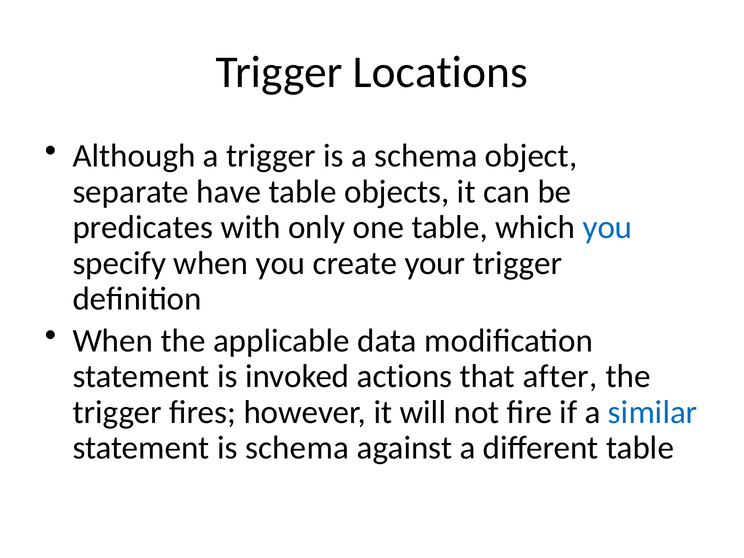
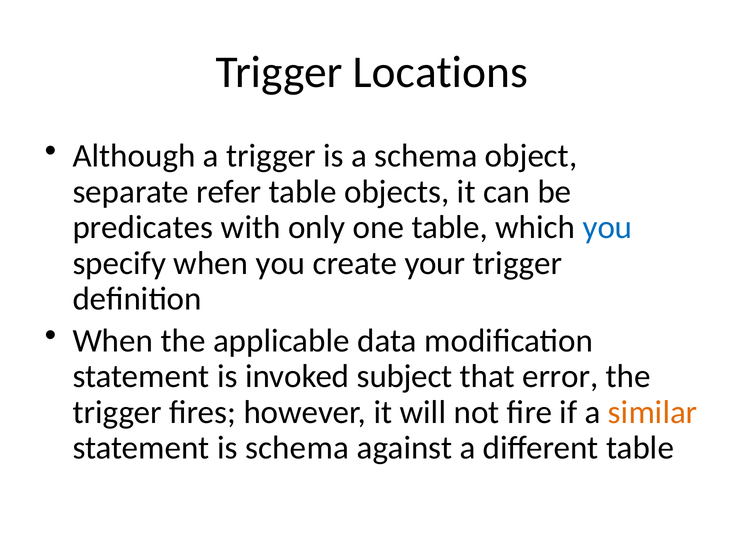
have: have -> refer
actions: actions -> subject
after: after -> error
similar colour: blue -> orange
